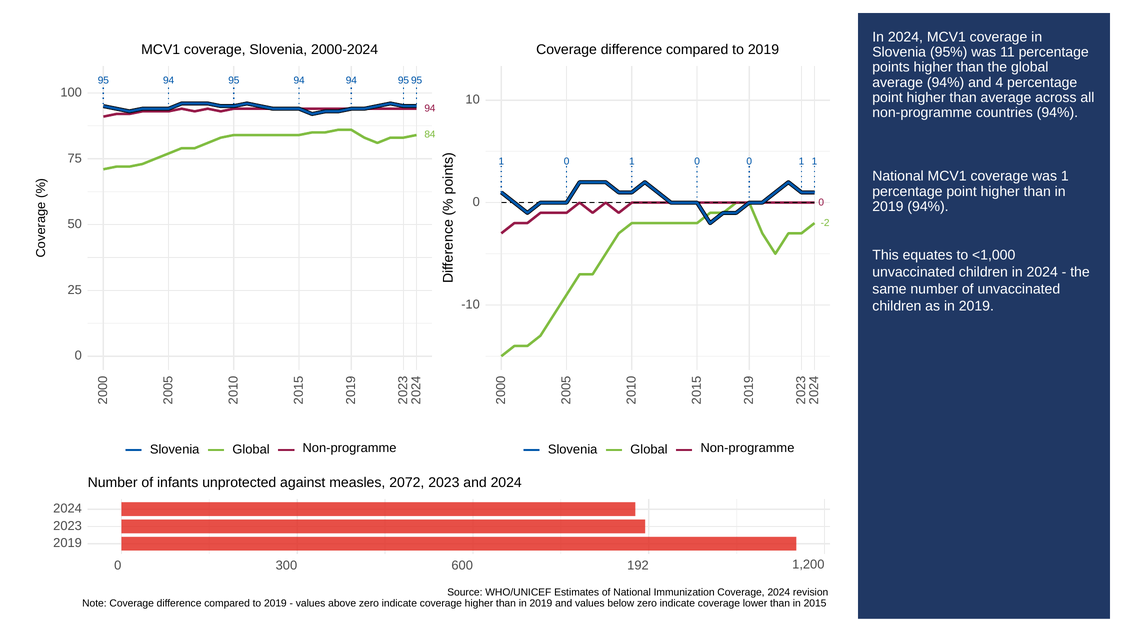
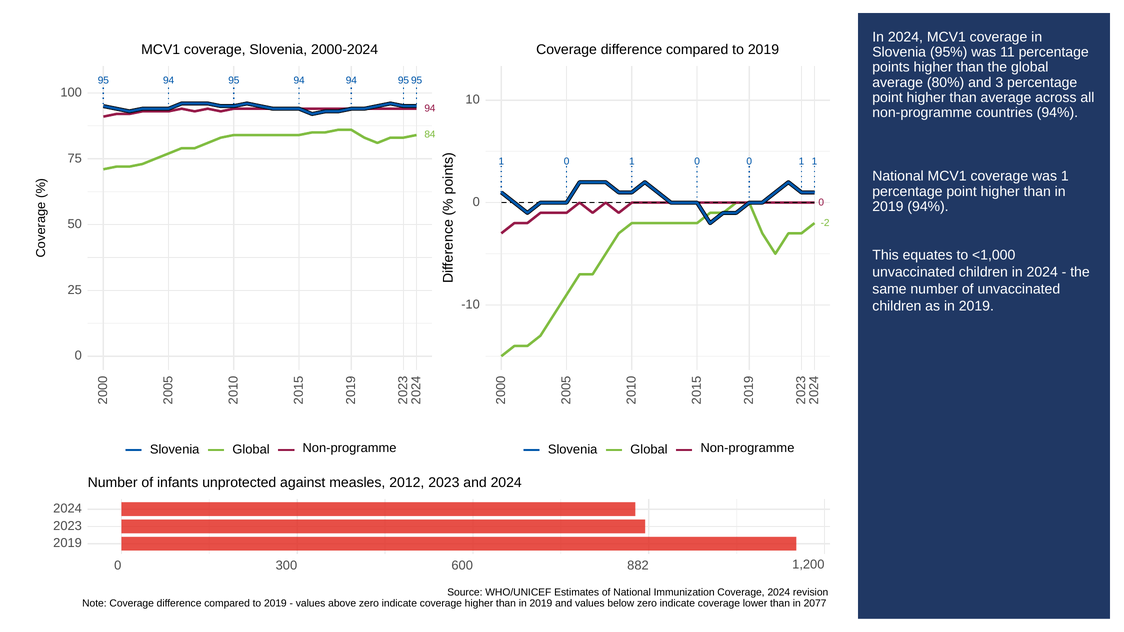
average 94%: 94% -> 80%
and 4: 4 -> 3
2072: 2072 -> 2012
192: 192 -> 882
2015: 2015 -> 2077
